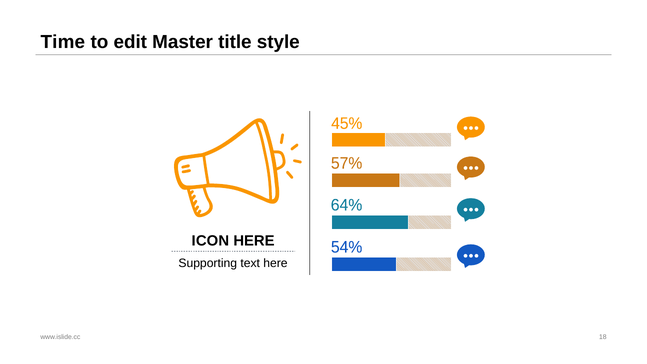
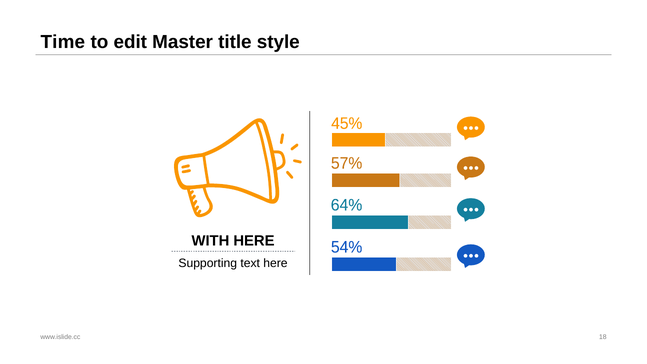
ICON: ICON -> WITH
